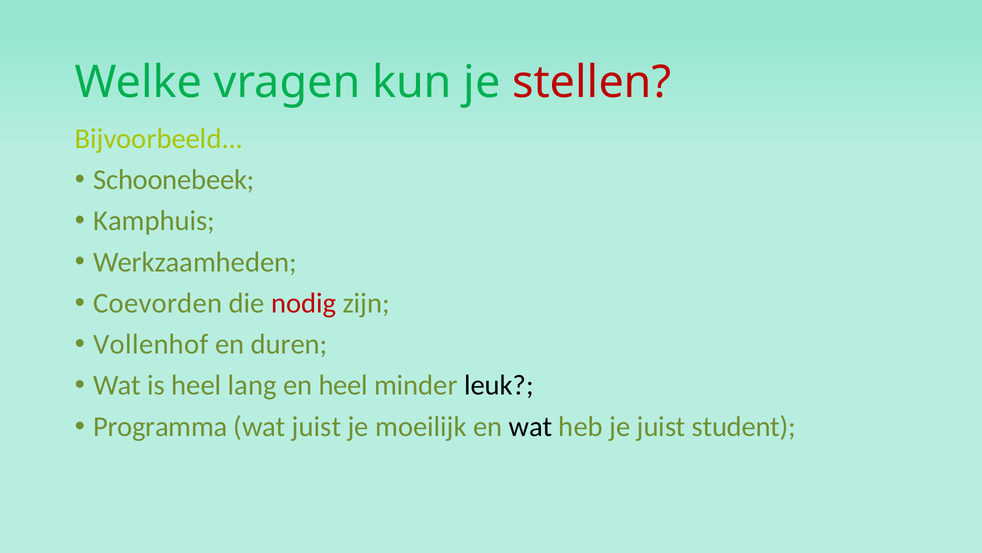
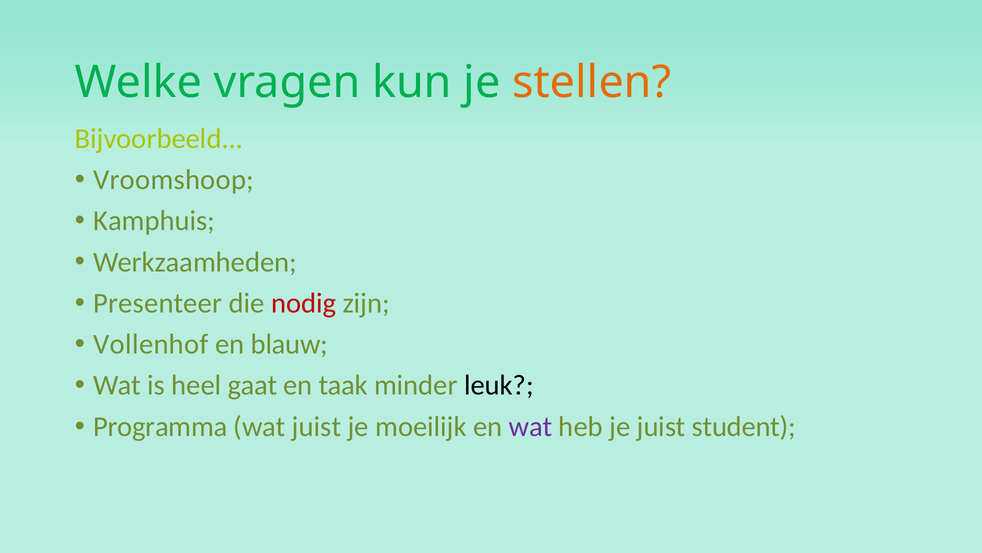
stellen colour: red -> orange
Schoonebeek: Schoonebeek -> Vroomshoop
Coevorden: Coevorden -> Presenteer
duren: duren -> blauw
lang: lang -> gaat
en heel: heel -> taak
wat at (531, 426) colour: black -> purple
